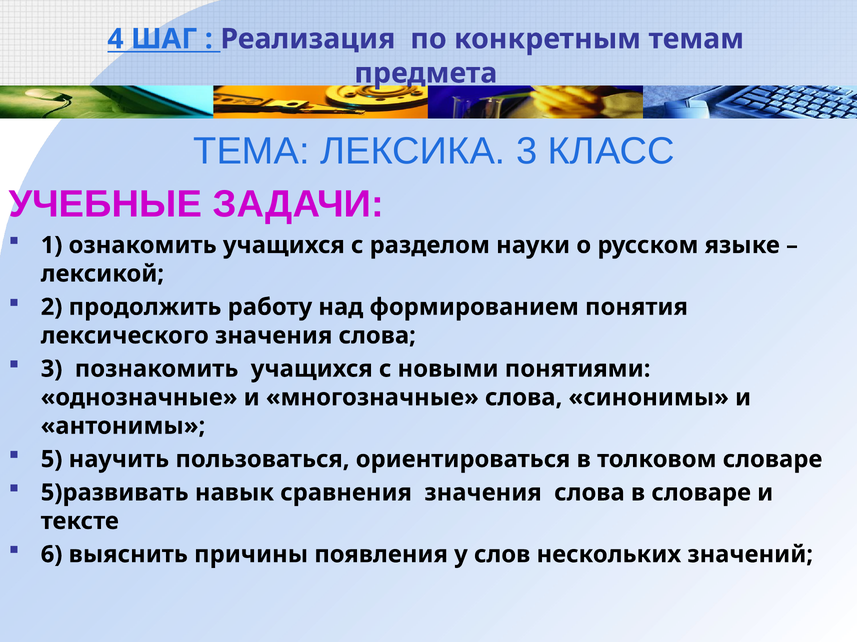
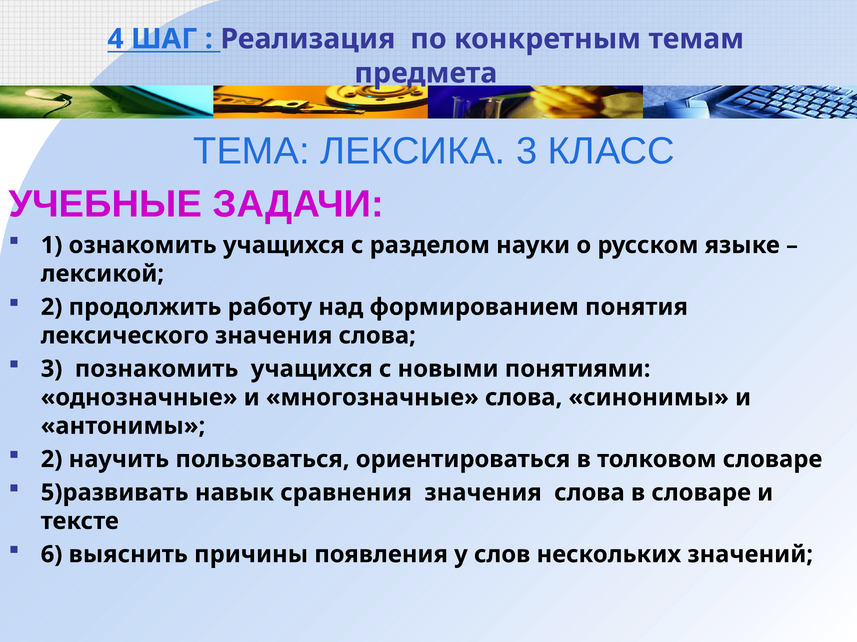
5 at (52, 460): 5 -> 2
